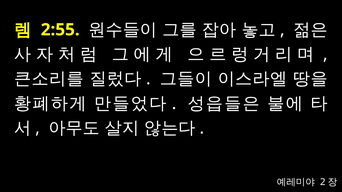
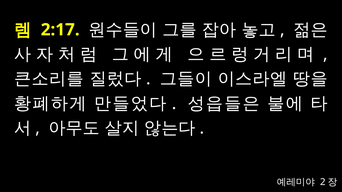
2:55: 2:55 -> 2:17
